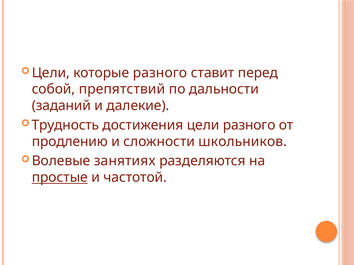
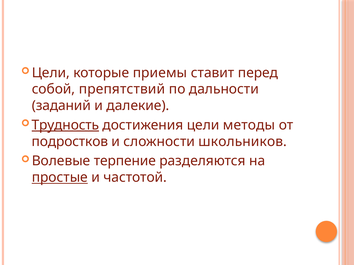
которые разного: разного -> приемы
Трудность underline: none -> present
цели разного: разного -> методы
продлению: продлению -> подростков
занятиях: занятиях -> терпение
